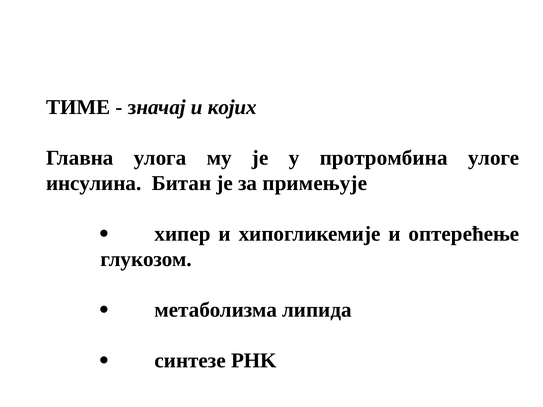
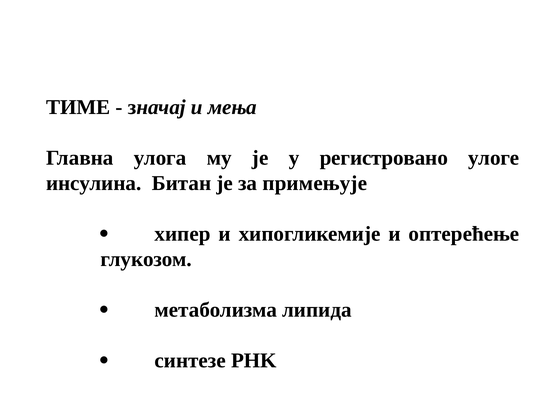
којих: којих -> мења
протромбина: протромбина -> регистровано
